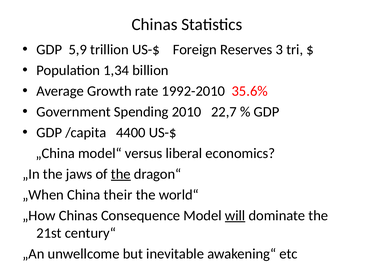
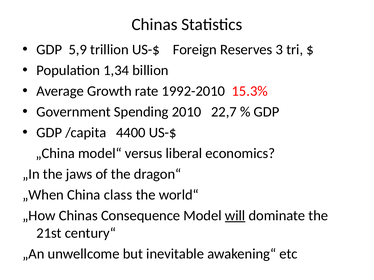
35.6%: 35.6% -> 15.3%
the at (121, 174) underline: present -> none
their: their -> class
